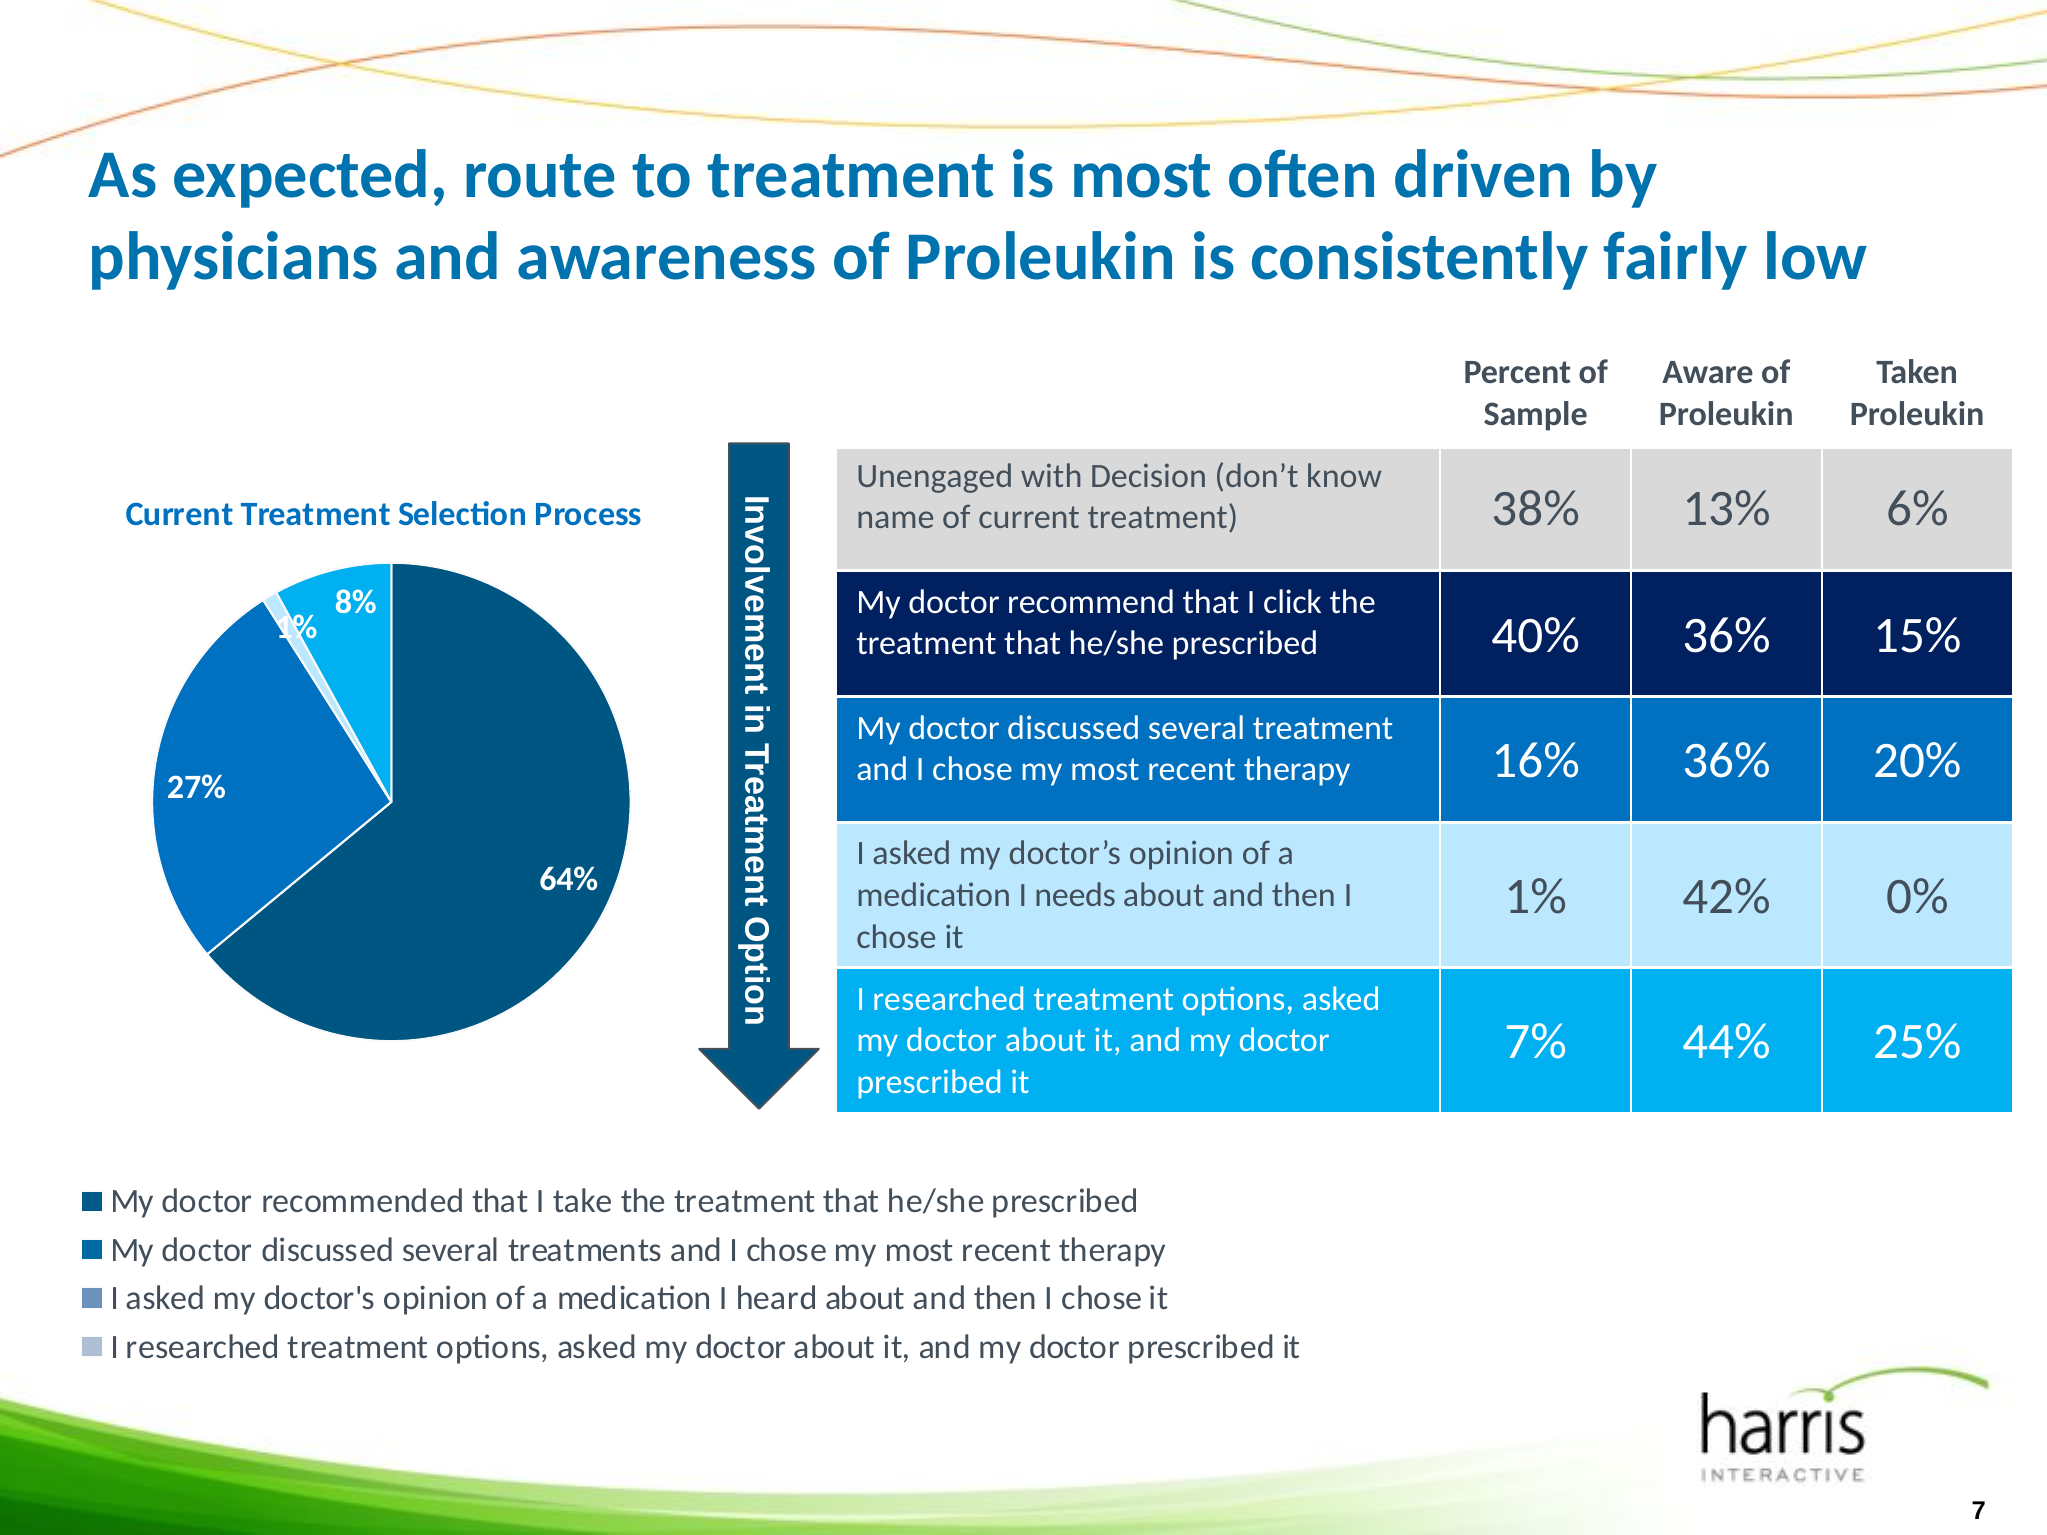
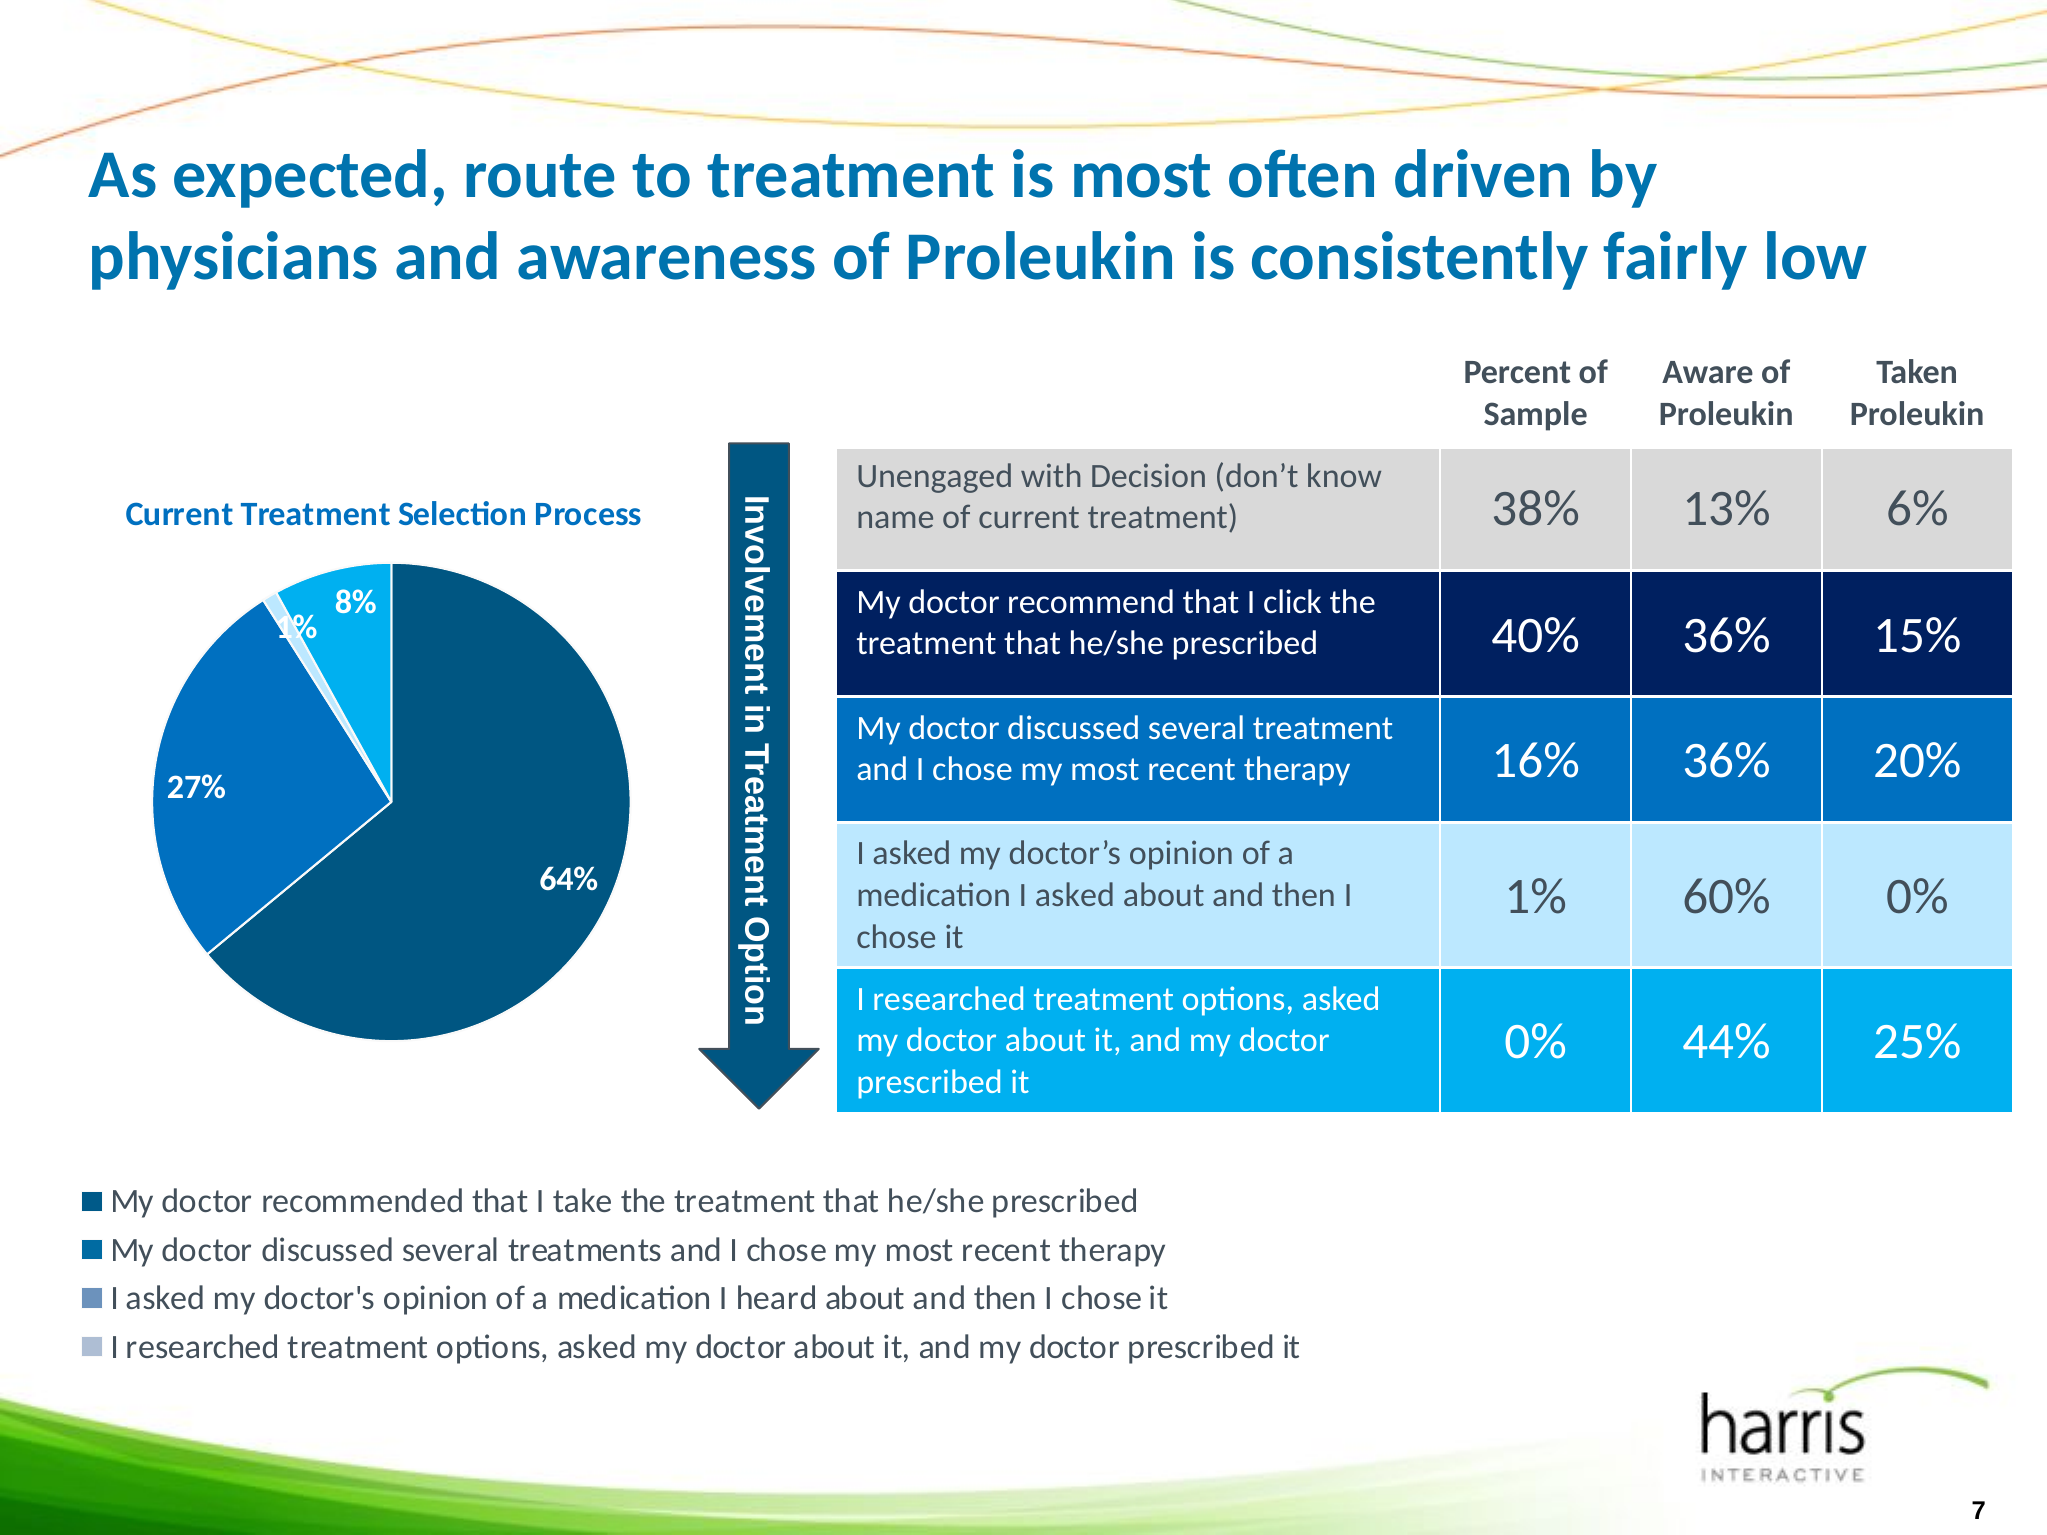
42%: 42% -> 60%
medication I needs: needs -> asked
7% at (1536, 1042): 7% -> 0%
